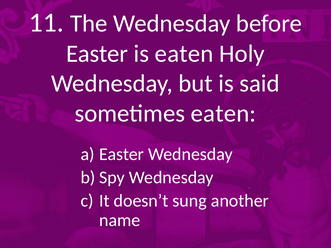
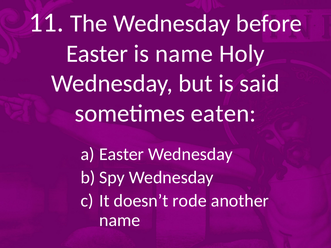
is eaten: eaten -> name
sung: sung -> rode
